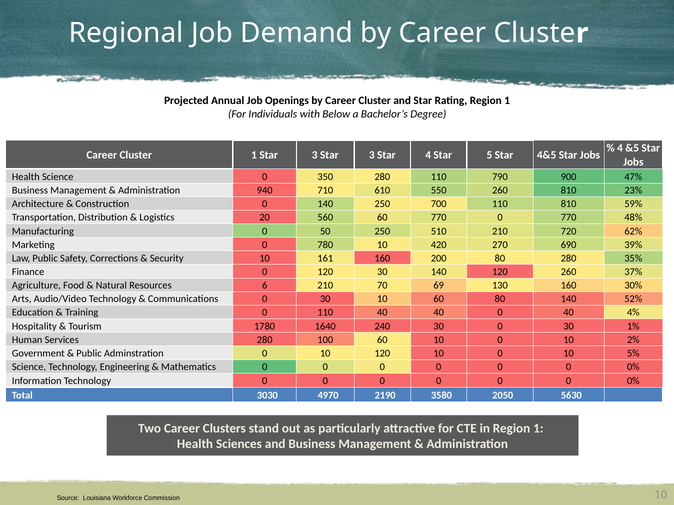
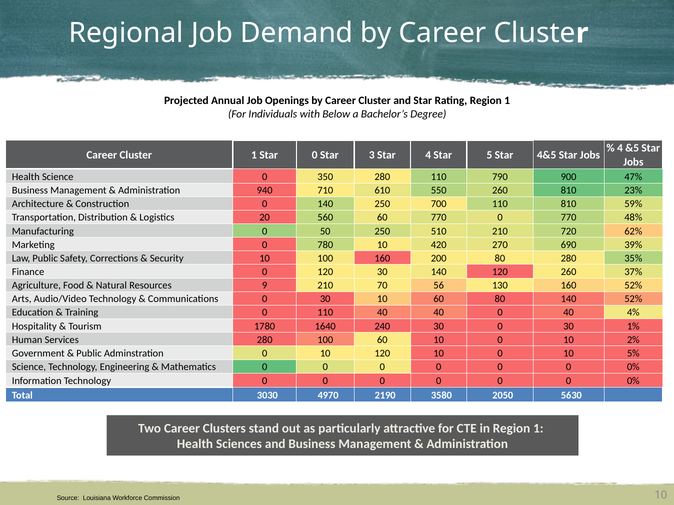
1 Star 3: 3 -> 0
10 161: 161 -> 100
6: 6 -> 9
69: 69 -> 56
160 30%: 30% -> 52%
